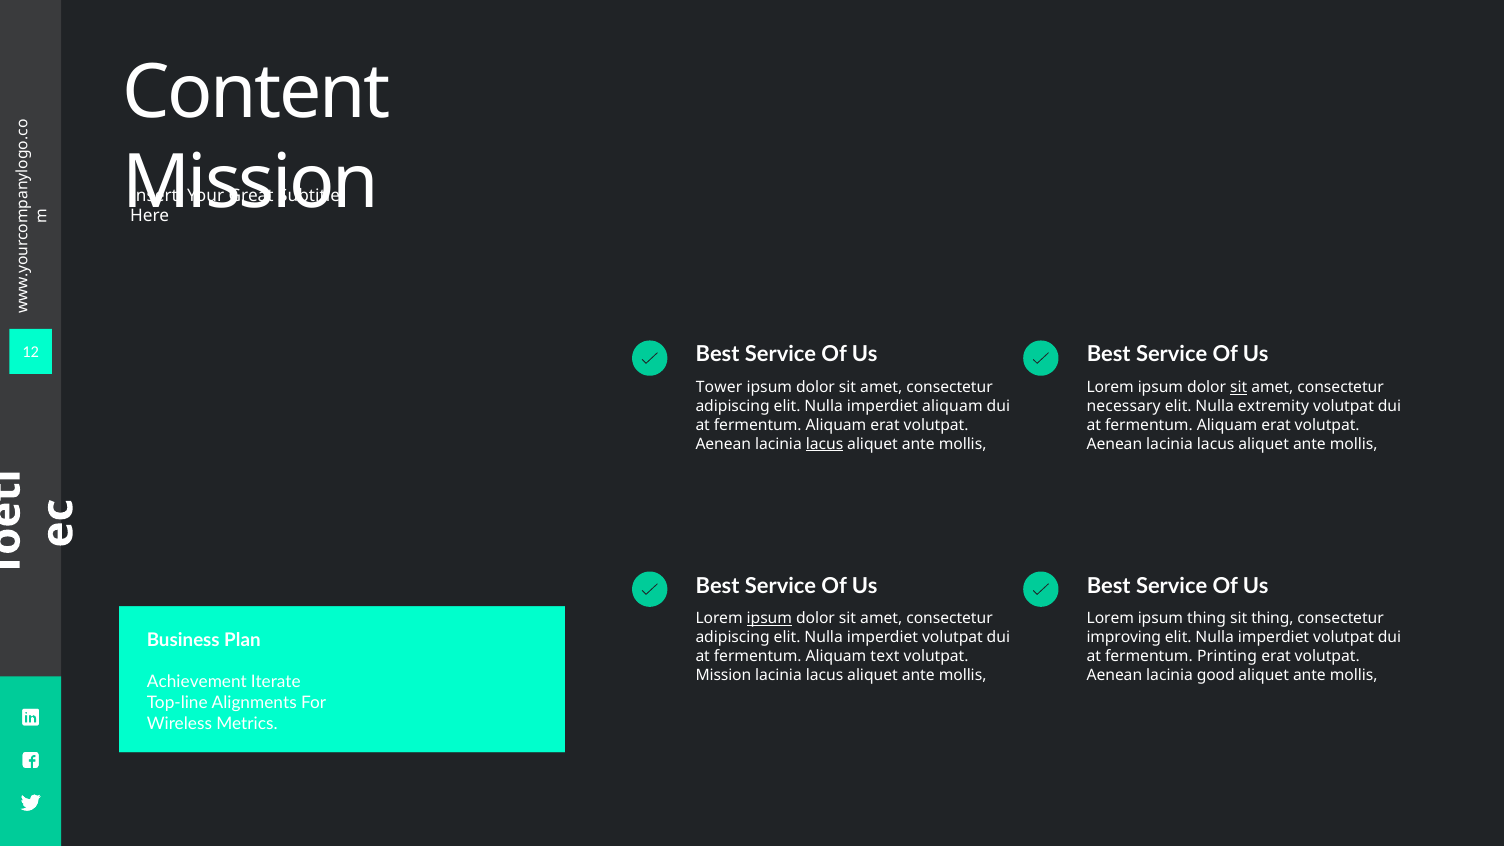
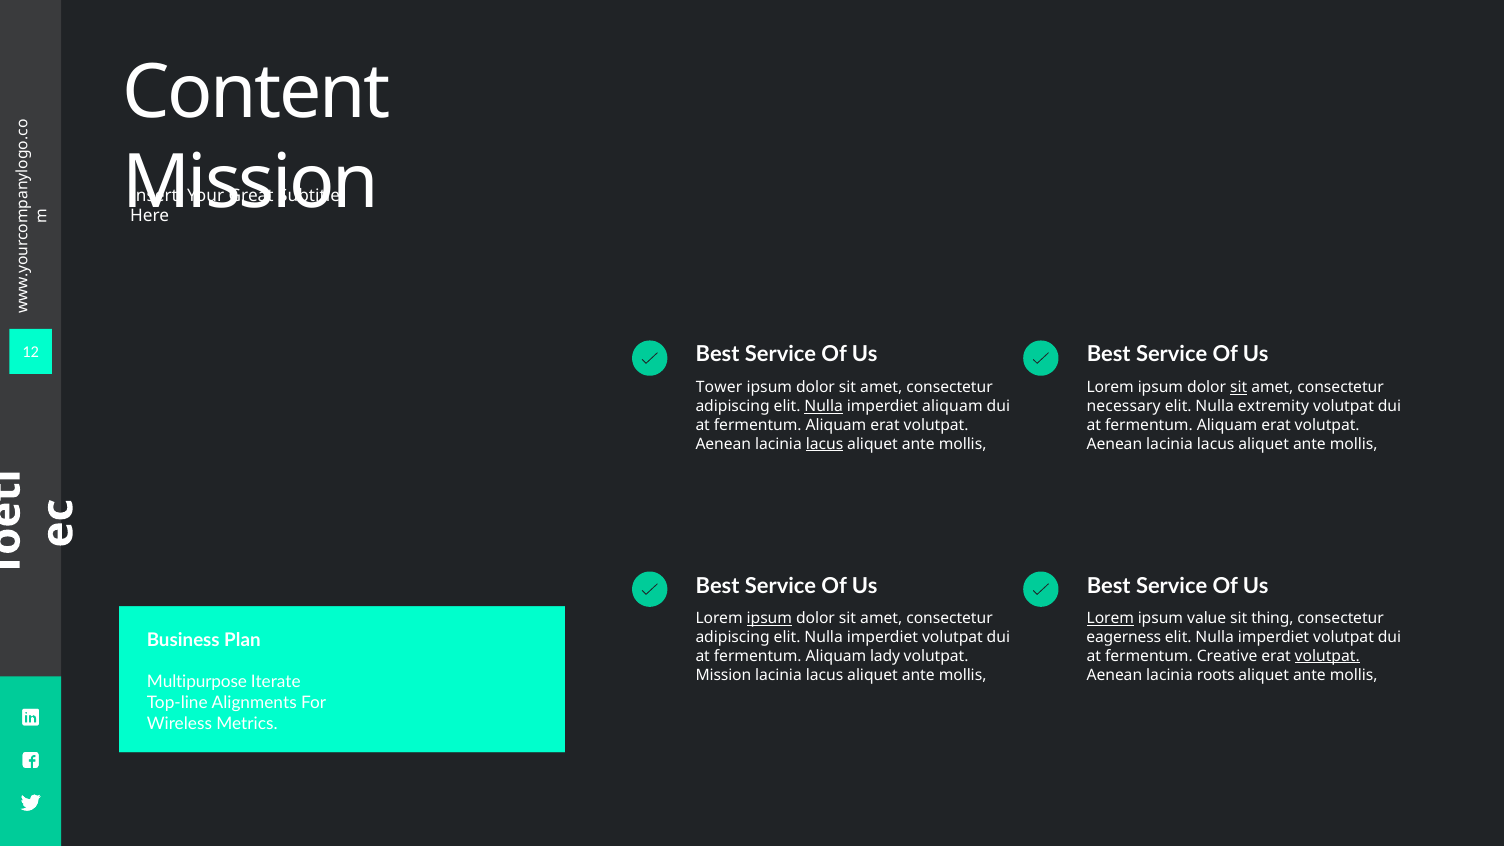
Nulla at (824, 406) underline: none -> present
Lorem at (1110, 619) underline: none -> present
ipsum thing: thing -> value
improving: improving -> eagerness
text: text -> lady
Printing: Printing -> Creative
volutpat at (1327, 656) underline: none -> present
good: good -> roots
Achievement: Achievement -> Multipurpose
